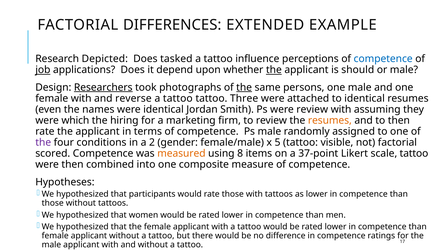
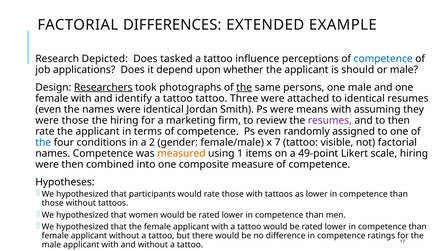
job underline: present -> none
the at (274, 70) underline: present -> none
reverse: reverse -> identify
were review: review -> means
were which: which -> those
resumes at (330, 120) colour: orange -> purple
Ps male: male -> even
the at (43, 142) colour: purple -> blue
5: 5 -> 7
scored at (53, 153): scored -> names
8: 8 -> 1
37-point: 37-point -> 49-point
scale tattoo: tattoo -> hiring
